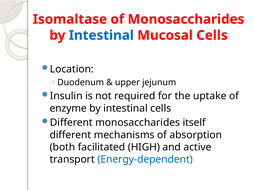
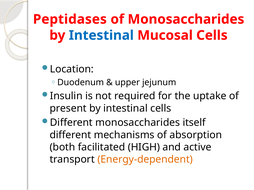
Isomaltase: Isomaltase -> Peptidases
enzyme: enzyme -> present
Energy-dependent colour: blue -> orange
